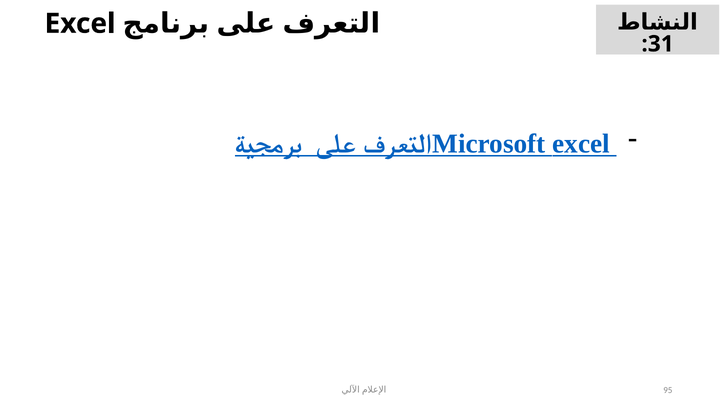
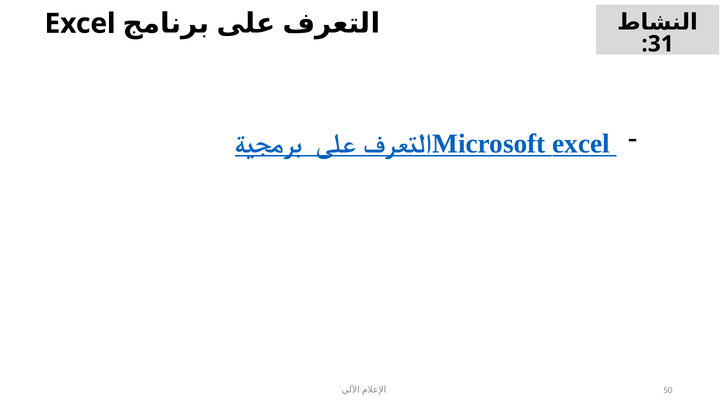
95: 95 -> 50
